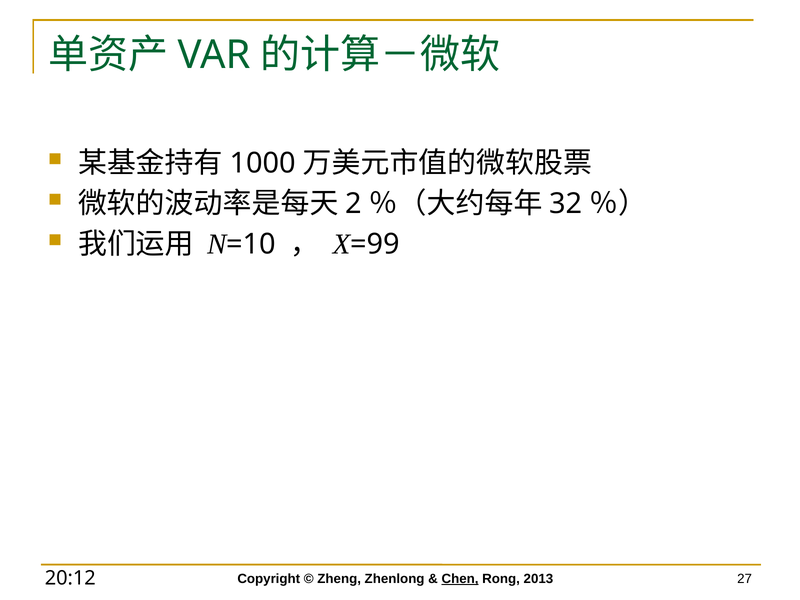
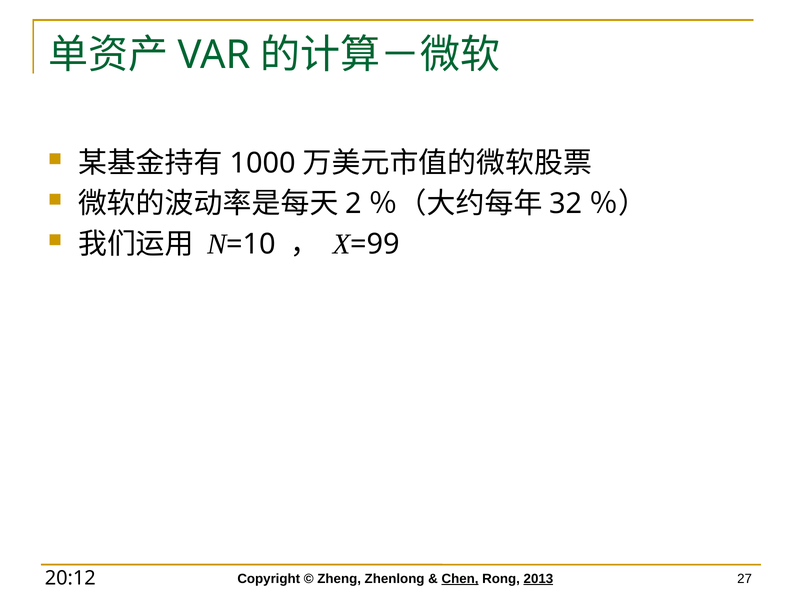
2013 underline: none -> present
